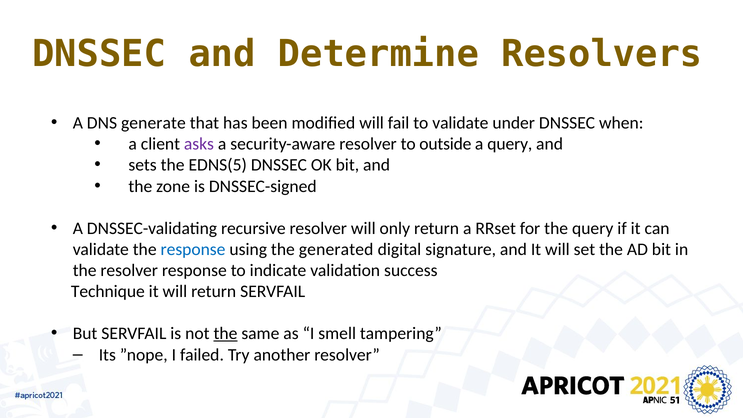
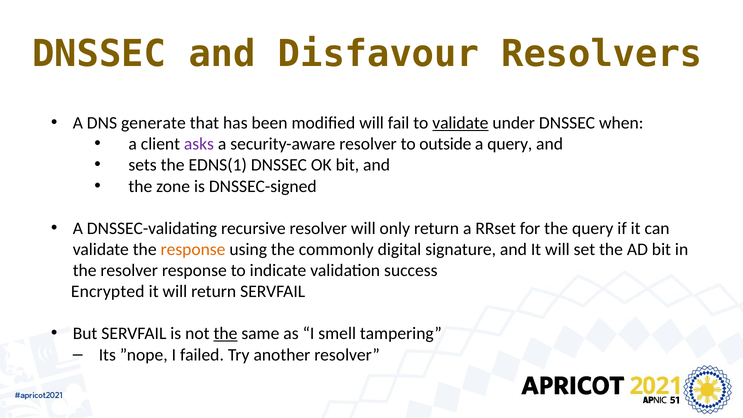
Determine: Determine -> Disfavour
validate at (460, 123) underline: none -> present
EDNS(5: EDNS(5 -> EDNS(1
response at (193, 249) colour: blue -> orange
generated: generated -> commonly
Technique: Technique -> Encrypted
